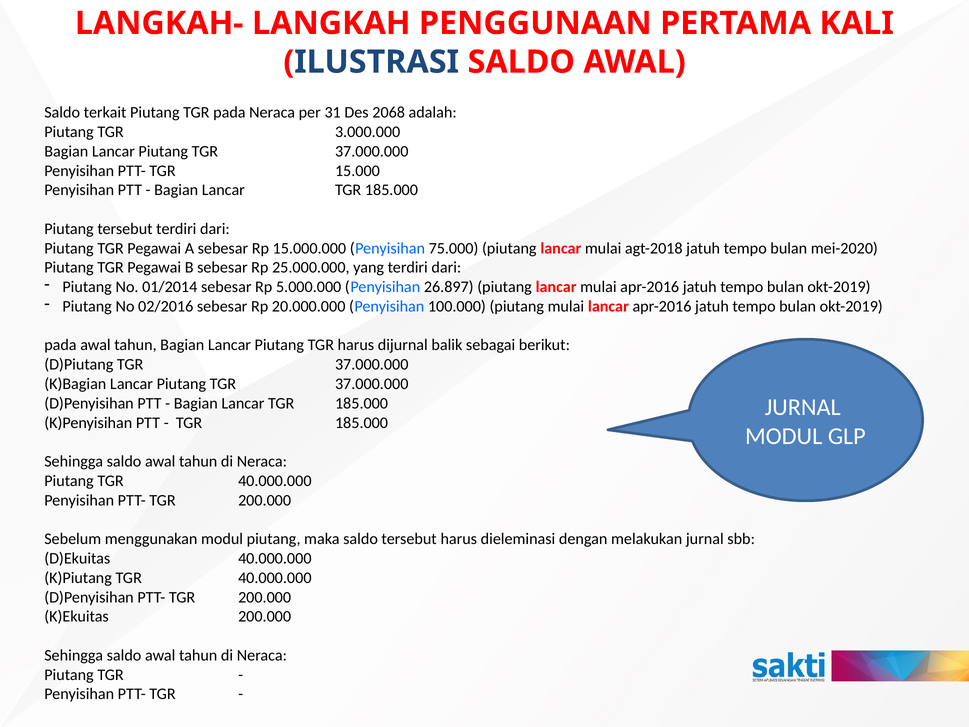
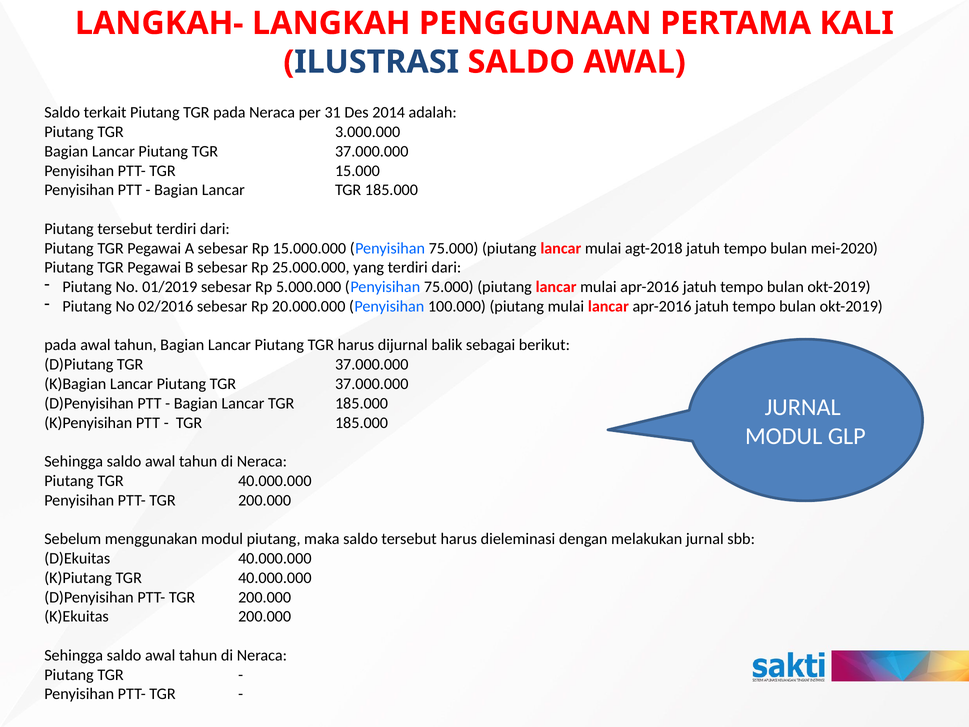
2068: 2068 -> 2014
01/2014: 01/2014 -> 01/2019
5.000.000 Penyisihan 26.897: 26.897 -> 75.000
